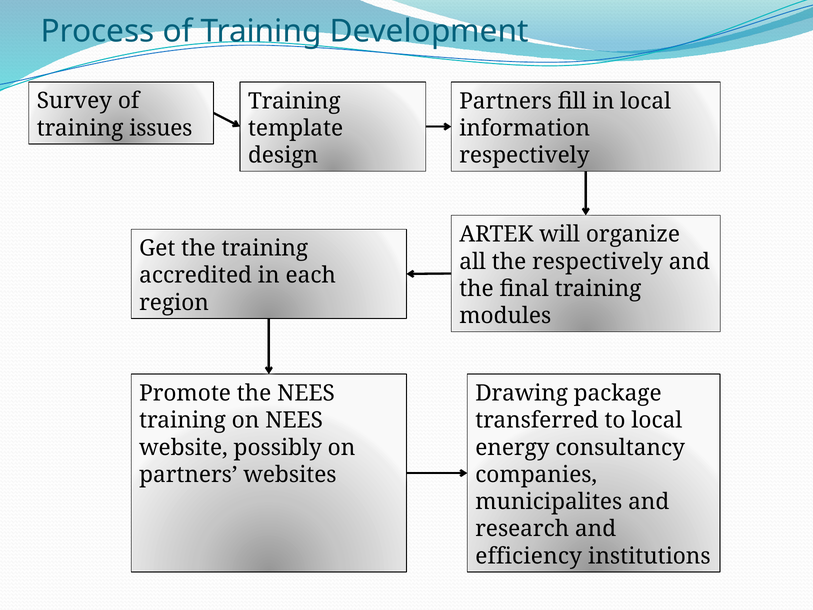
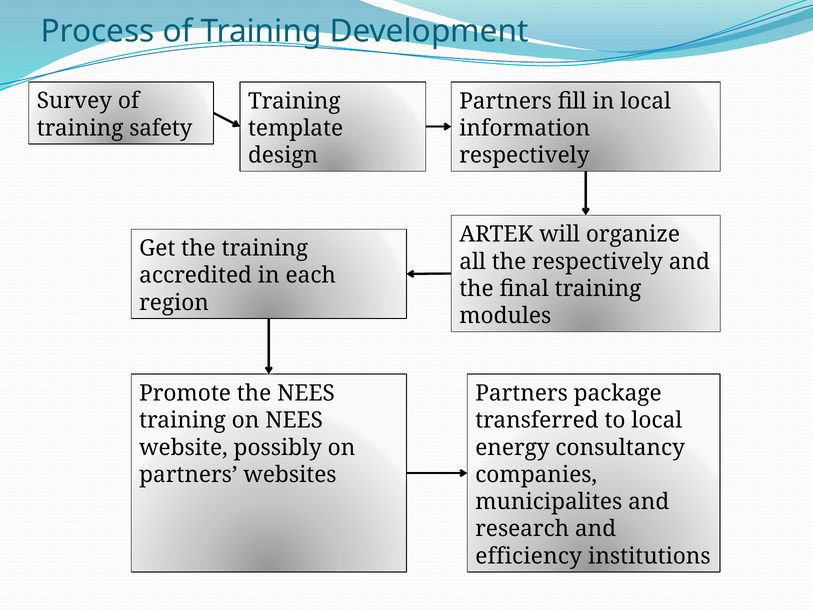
issues: issues -> safety
Drawing at (522, 393): Drawing -> Partners
